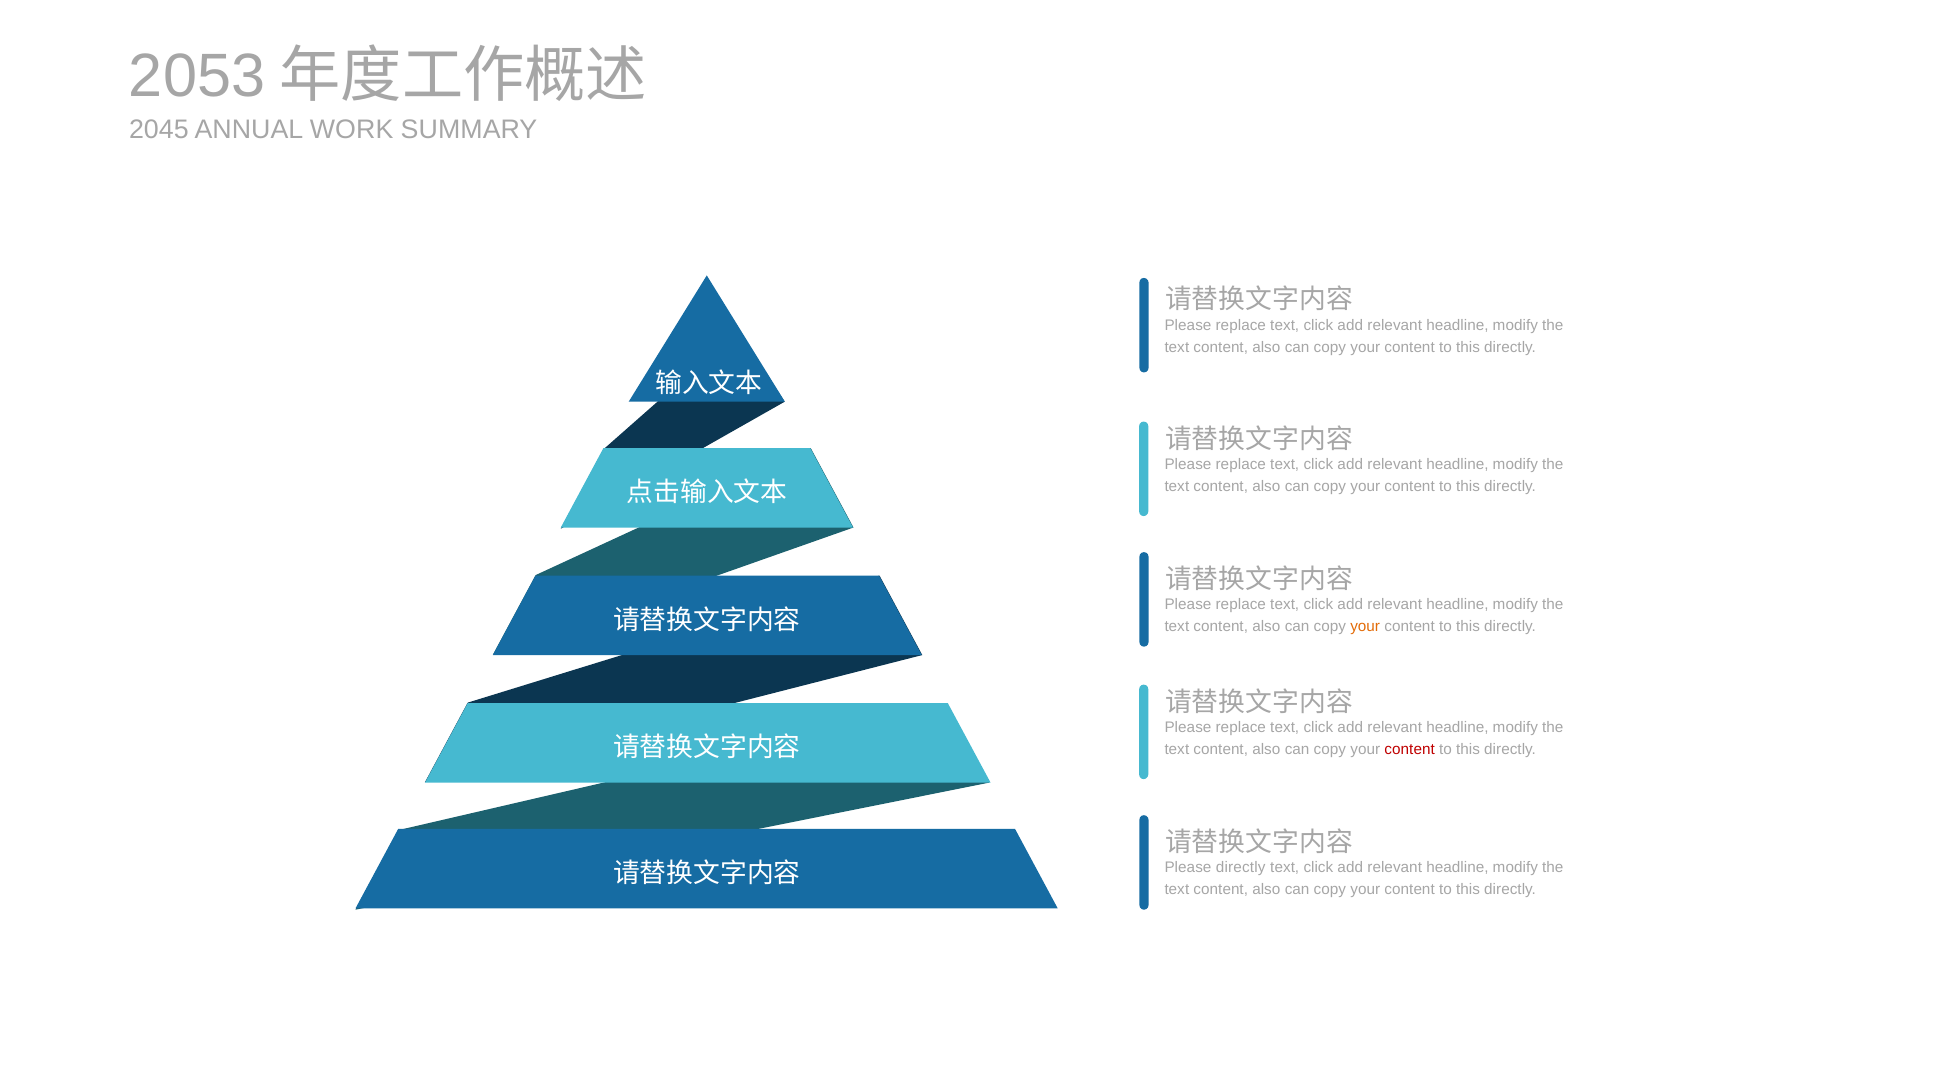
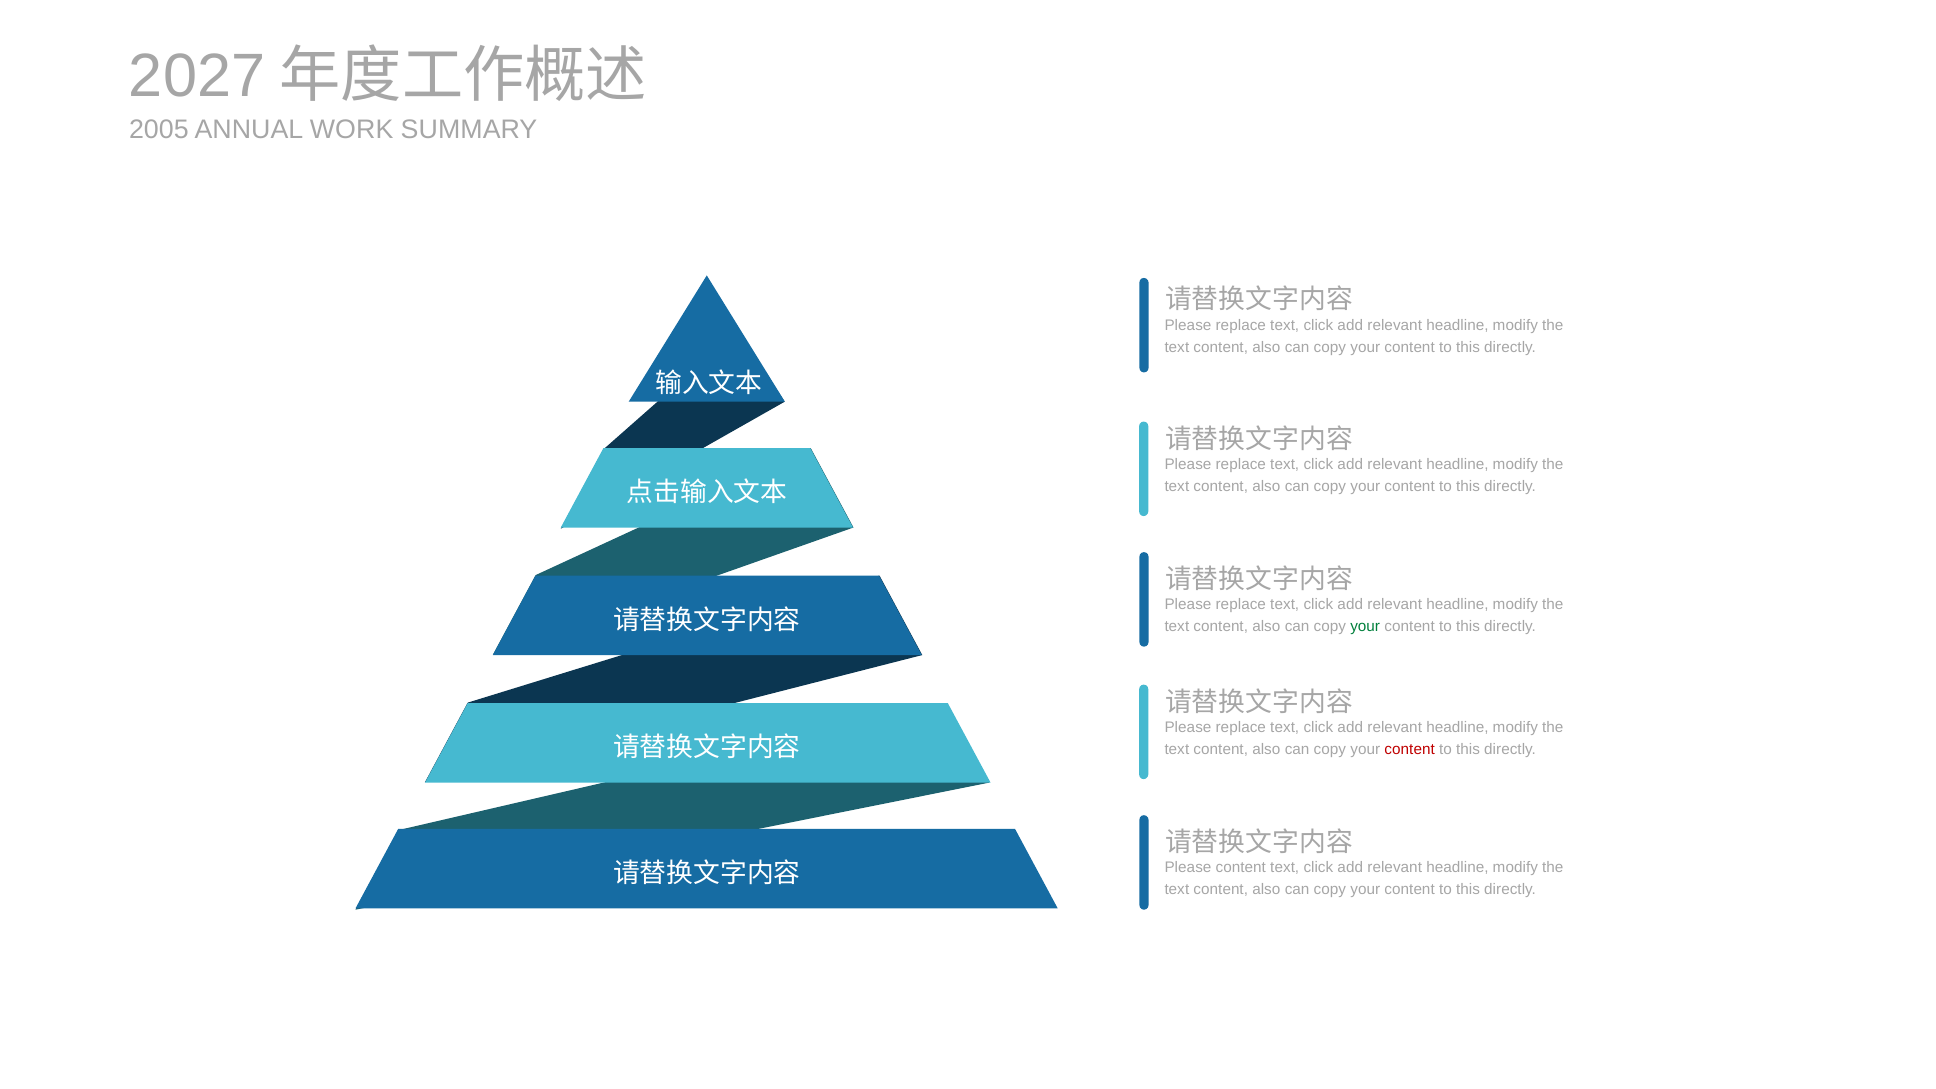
2053: 2053 -> 2027
2045: 2045 -> 2005
your at (1365, 626) colour: orange -> green
Please directly: directly -> content
